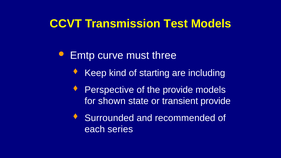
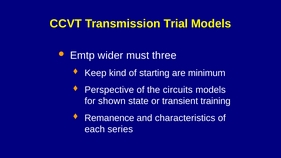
Test: Test -> Trial
curve: curve -> wider
including: including -> minimum
the provide: provide -> circuits
transient provide: provide -> training
Surrounded: Surrounded -> Remanence
recommended: recommended -> characteristics
